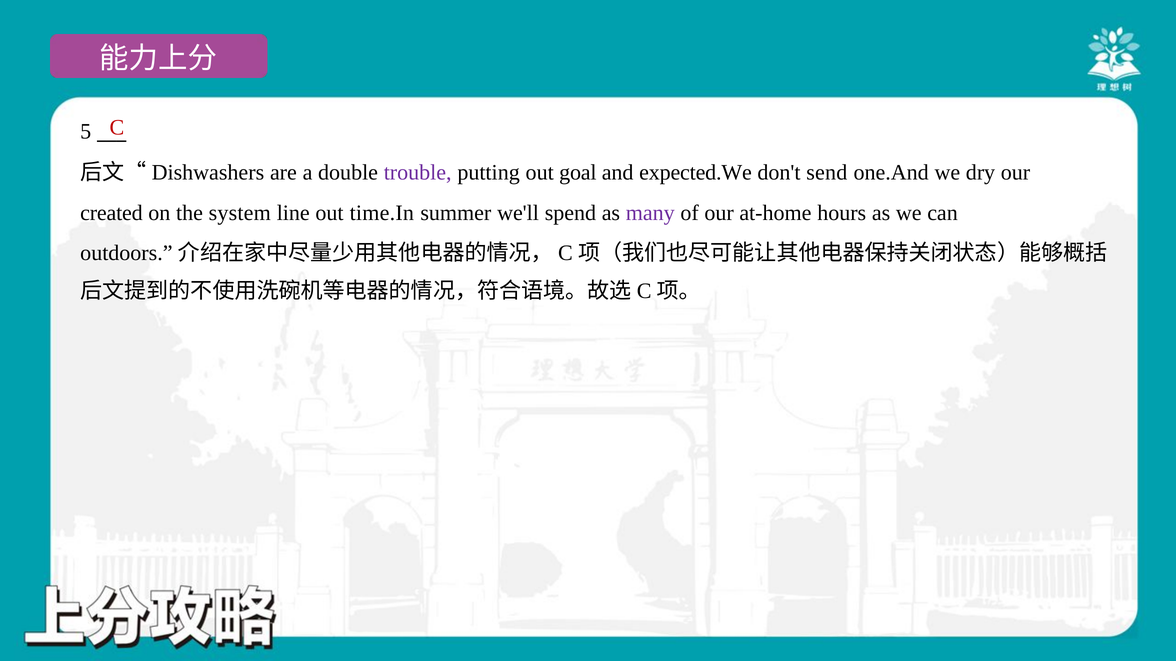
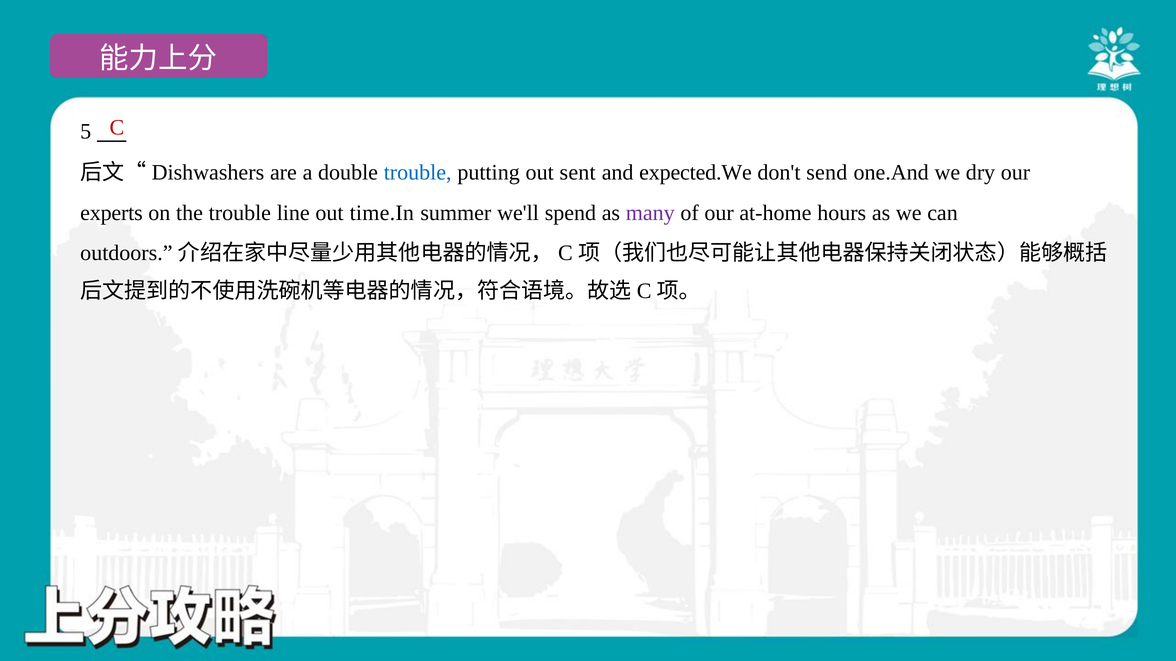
trouble at (418, 173) colour: purple -> blue
goal: goal -> sent
created: created -> experts
the system: system -> trouble
